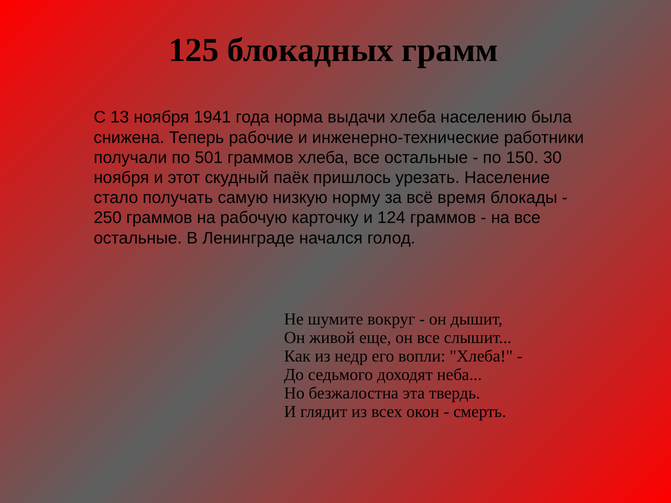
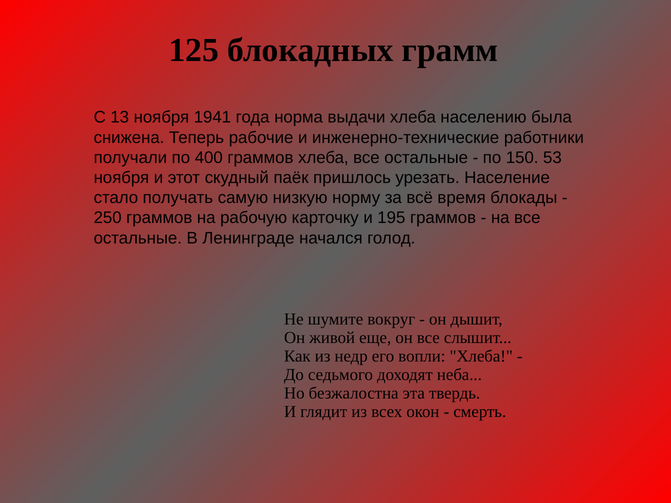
501: 501 -> 400
30: 30 -> 53
124: 124 -> 195
